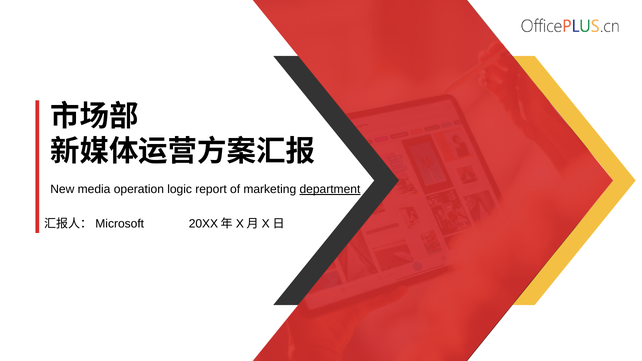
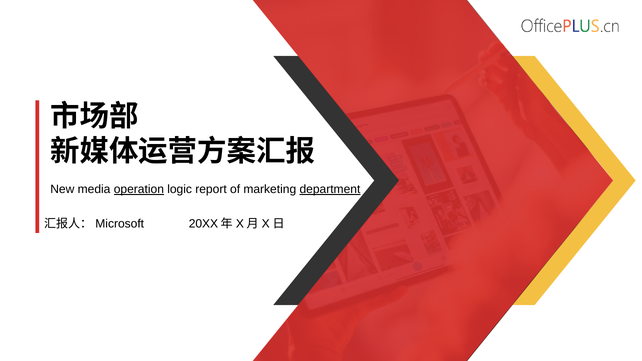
operation underline: none -> present
